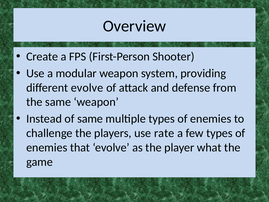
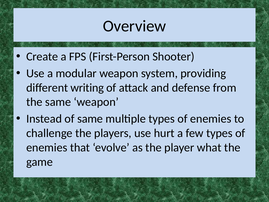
different evolve: evolve -> writing
rate: rate -> hurt
